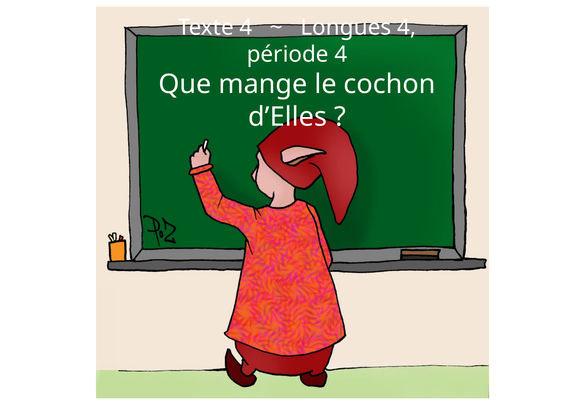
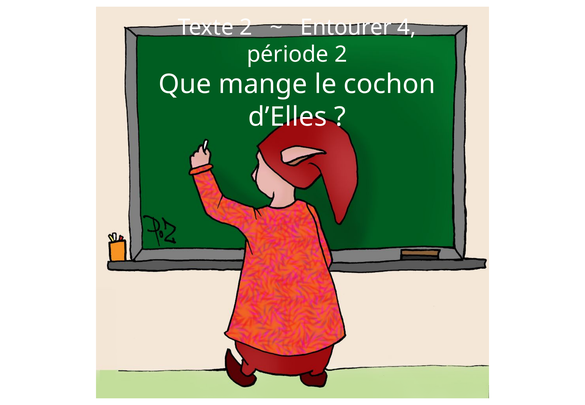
Texte 4: 4 -> 2
Longues: Longues -> Entourer
période 4: 4 -> 2
